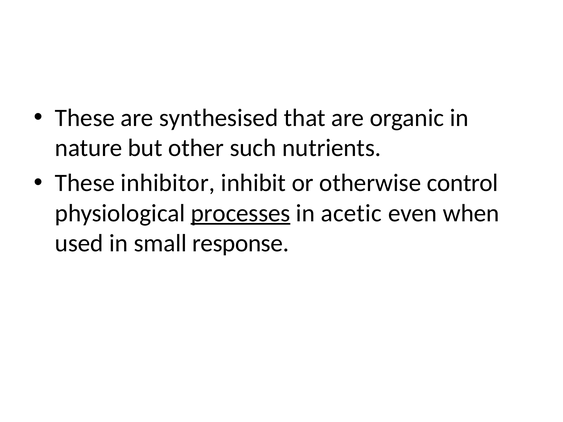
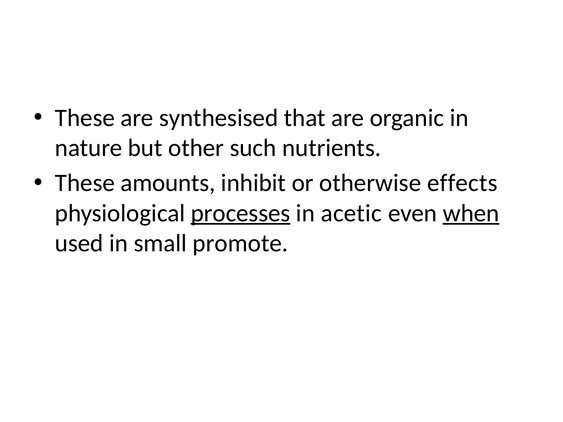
inhibitor: inhibitor -> amounts
control: control -> effects
when underline: none -> present
response: response -> promote
